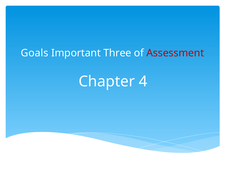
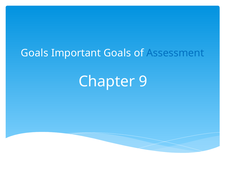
Important Three: Three -> Goals
Assessment colour: red -> blue
4: 4 -> 9
